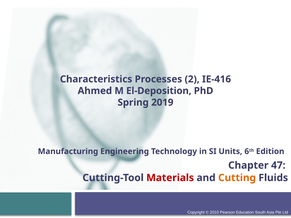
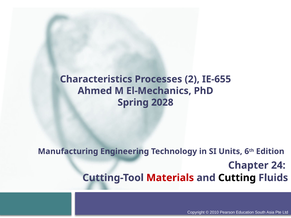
IE-416: IE-416 -> IE-655
El-Deposition: El-Deposition -> El-Mechanics
2019: 2019 -> 2028
47: 47 -> 24
Cutting colour: orange -> black
